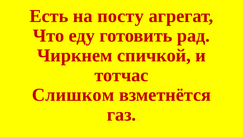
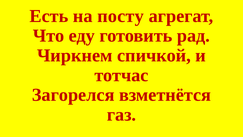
Слишком: Слишком -> Загорелся
